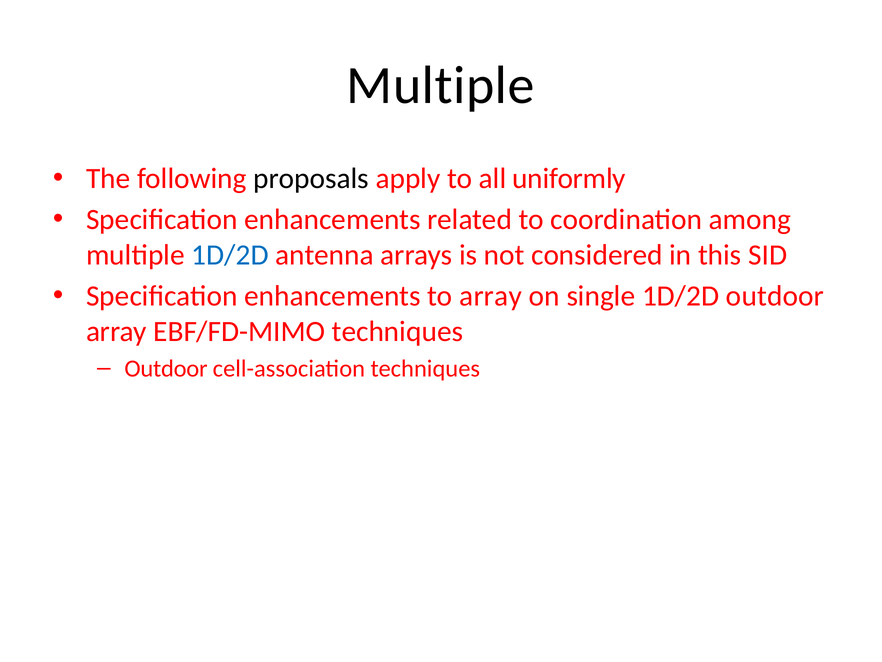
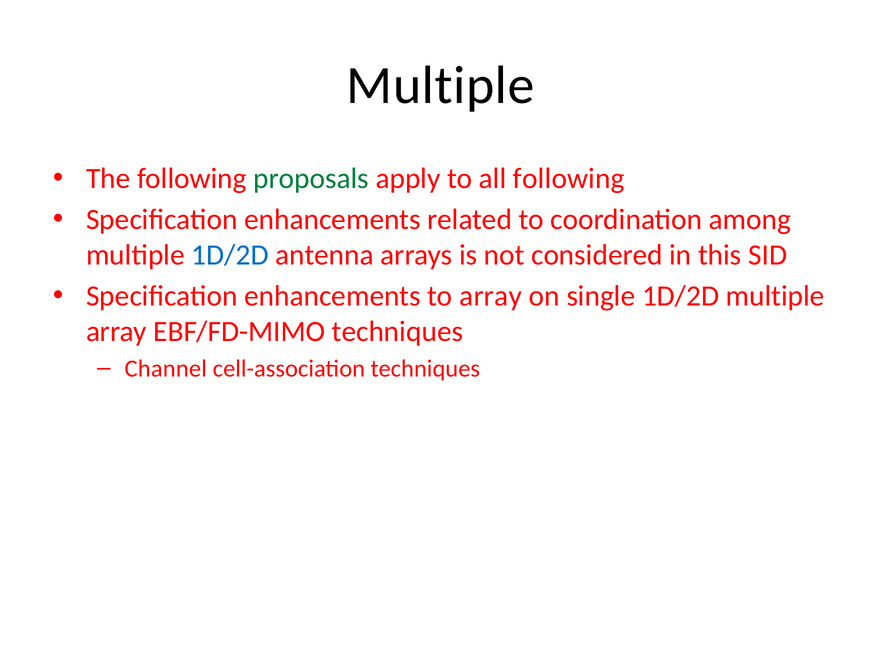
proposals colour: black -> green
all uniformly: uniformly -> following
1D/2D outdoor: outdoor -> multiple
Outdoor at (166, 368): Outdoor -> Channel
